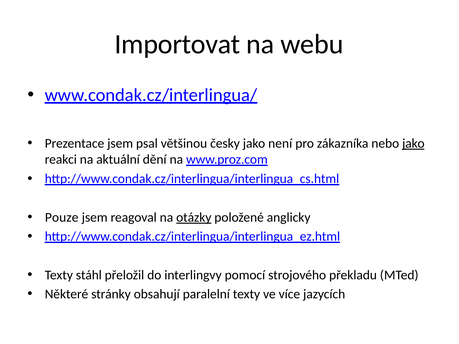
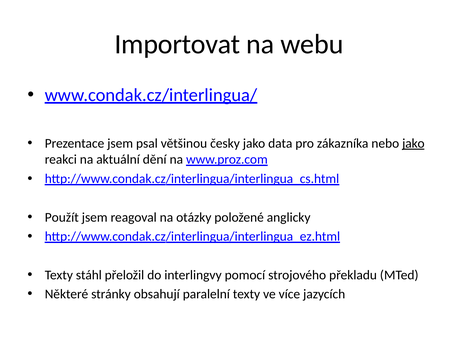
není: není -> data
Pouze: Pouze -> Použít
otázky underline: present -> none
